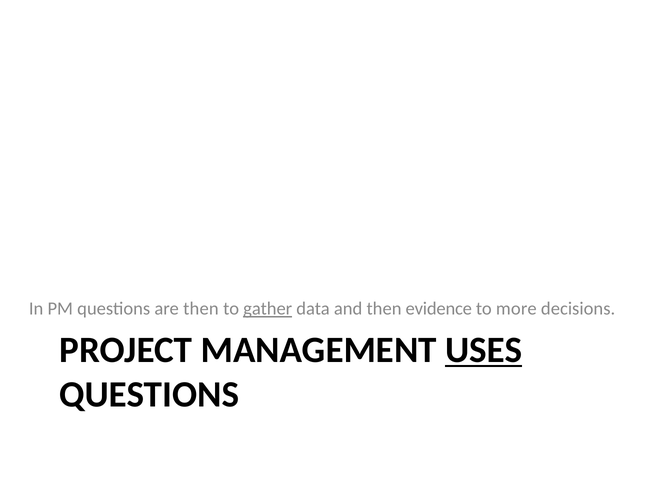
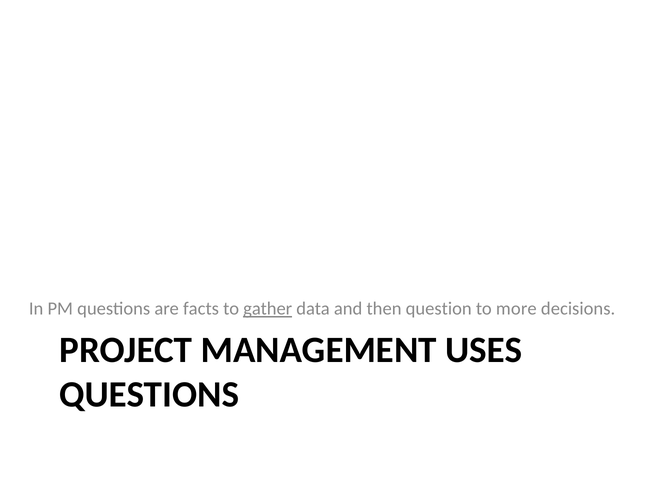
are then: then -> facts
evidence: evidence -> question
USES underline: present -> none
